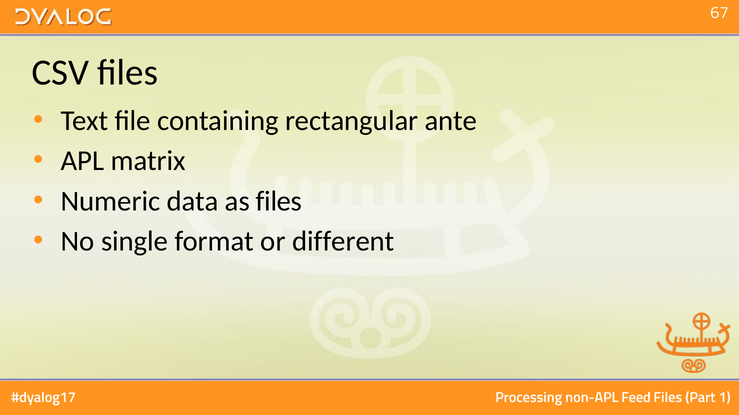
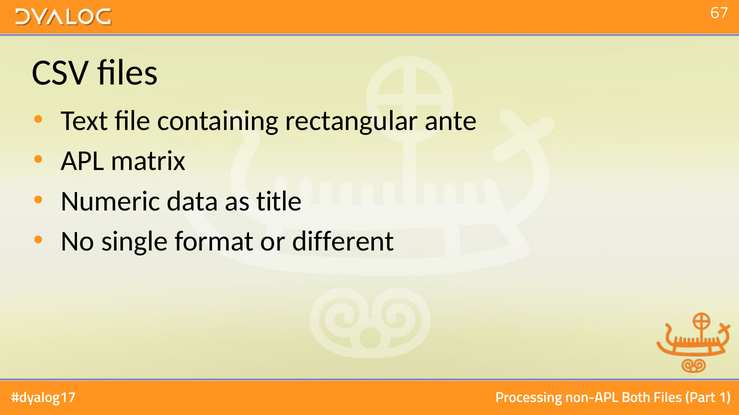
as files: files -> title
Feed: Feed -> Both
